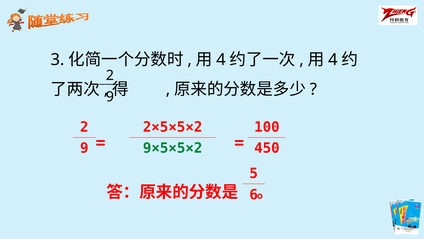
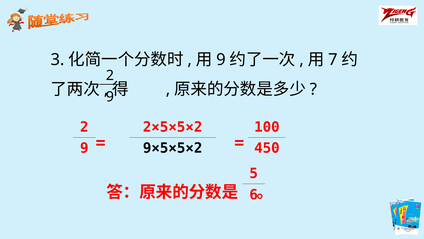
4 at (221, 59): 4 -> 9
4 at (333, 59): 4 -> 7
9×5×5×2 colour: green -> black
